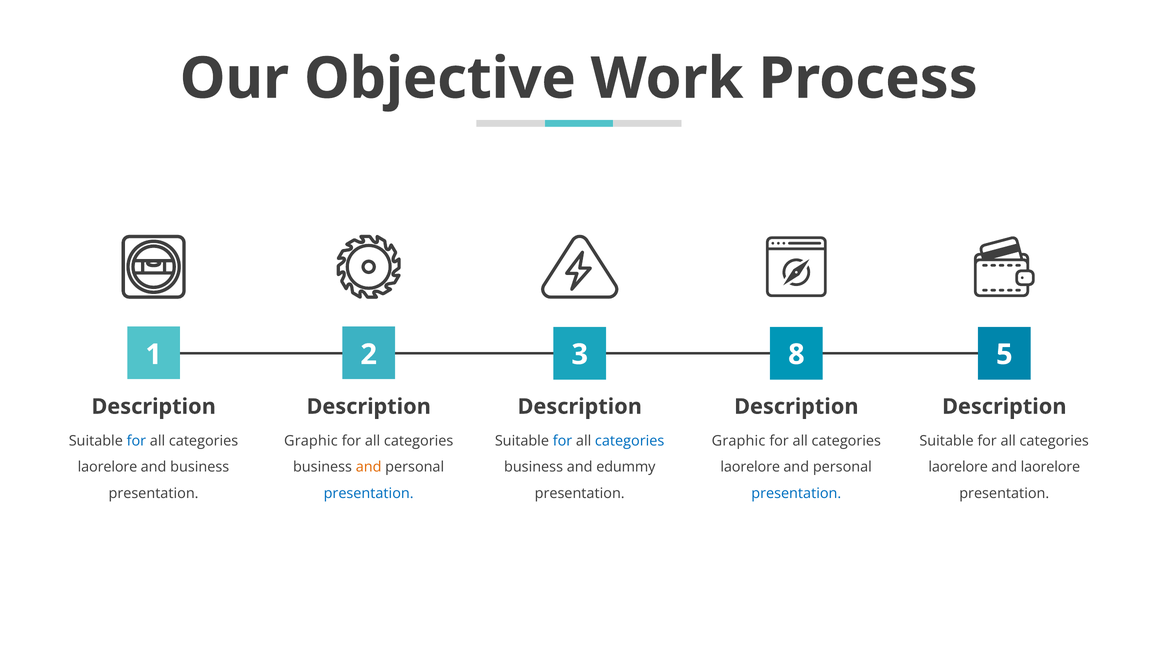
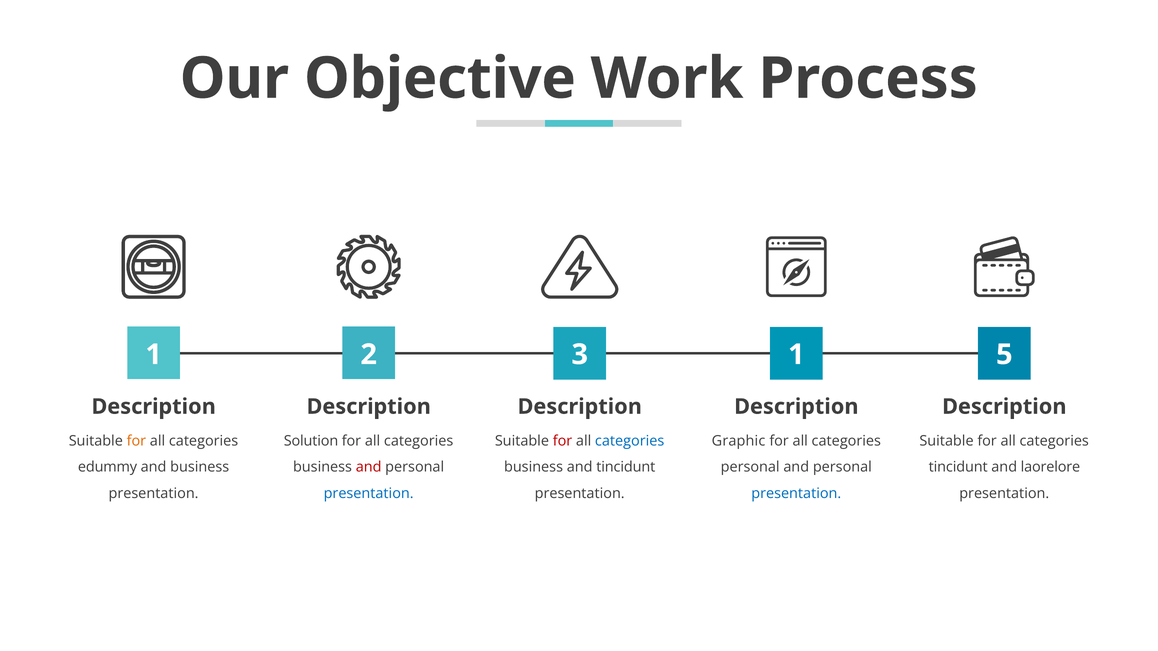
2 8: 8 -> 1
for at (136, 441) colour: blue -> orange
Graphic at (311, 441): Graphic -> Solution
for at (563, 441) colour: blue -> red
laorelore at (108, 467): laorelore -> edummy
and at (369, 467) colour: orange -> red
and edummy: edummy -> tincidunt
laorelore at (750, 467): laorelore -> personal
laorelore at (958, 467): laorelore -> tincidunt
